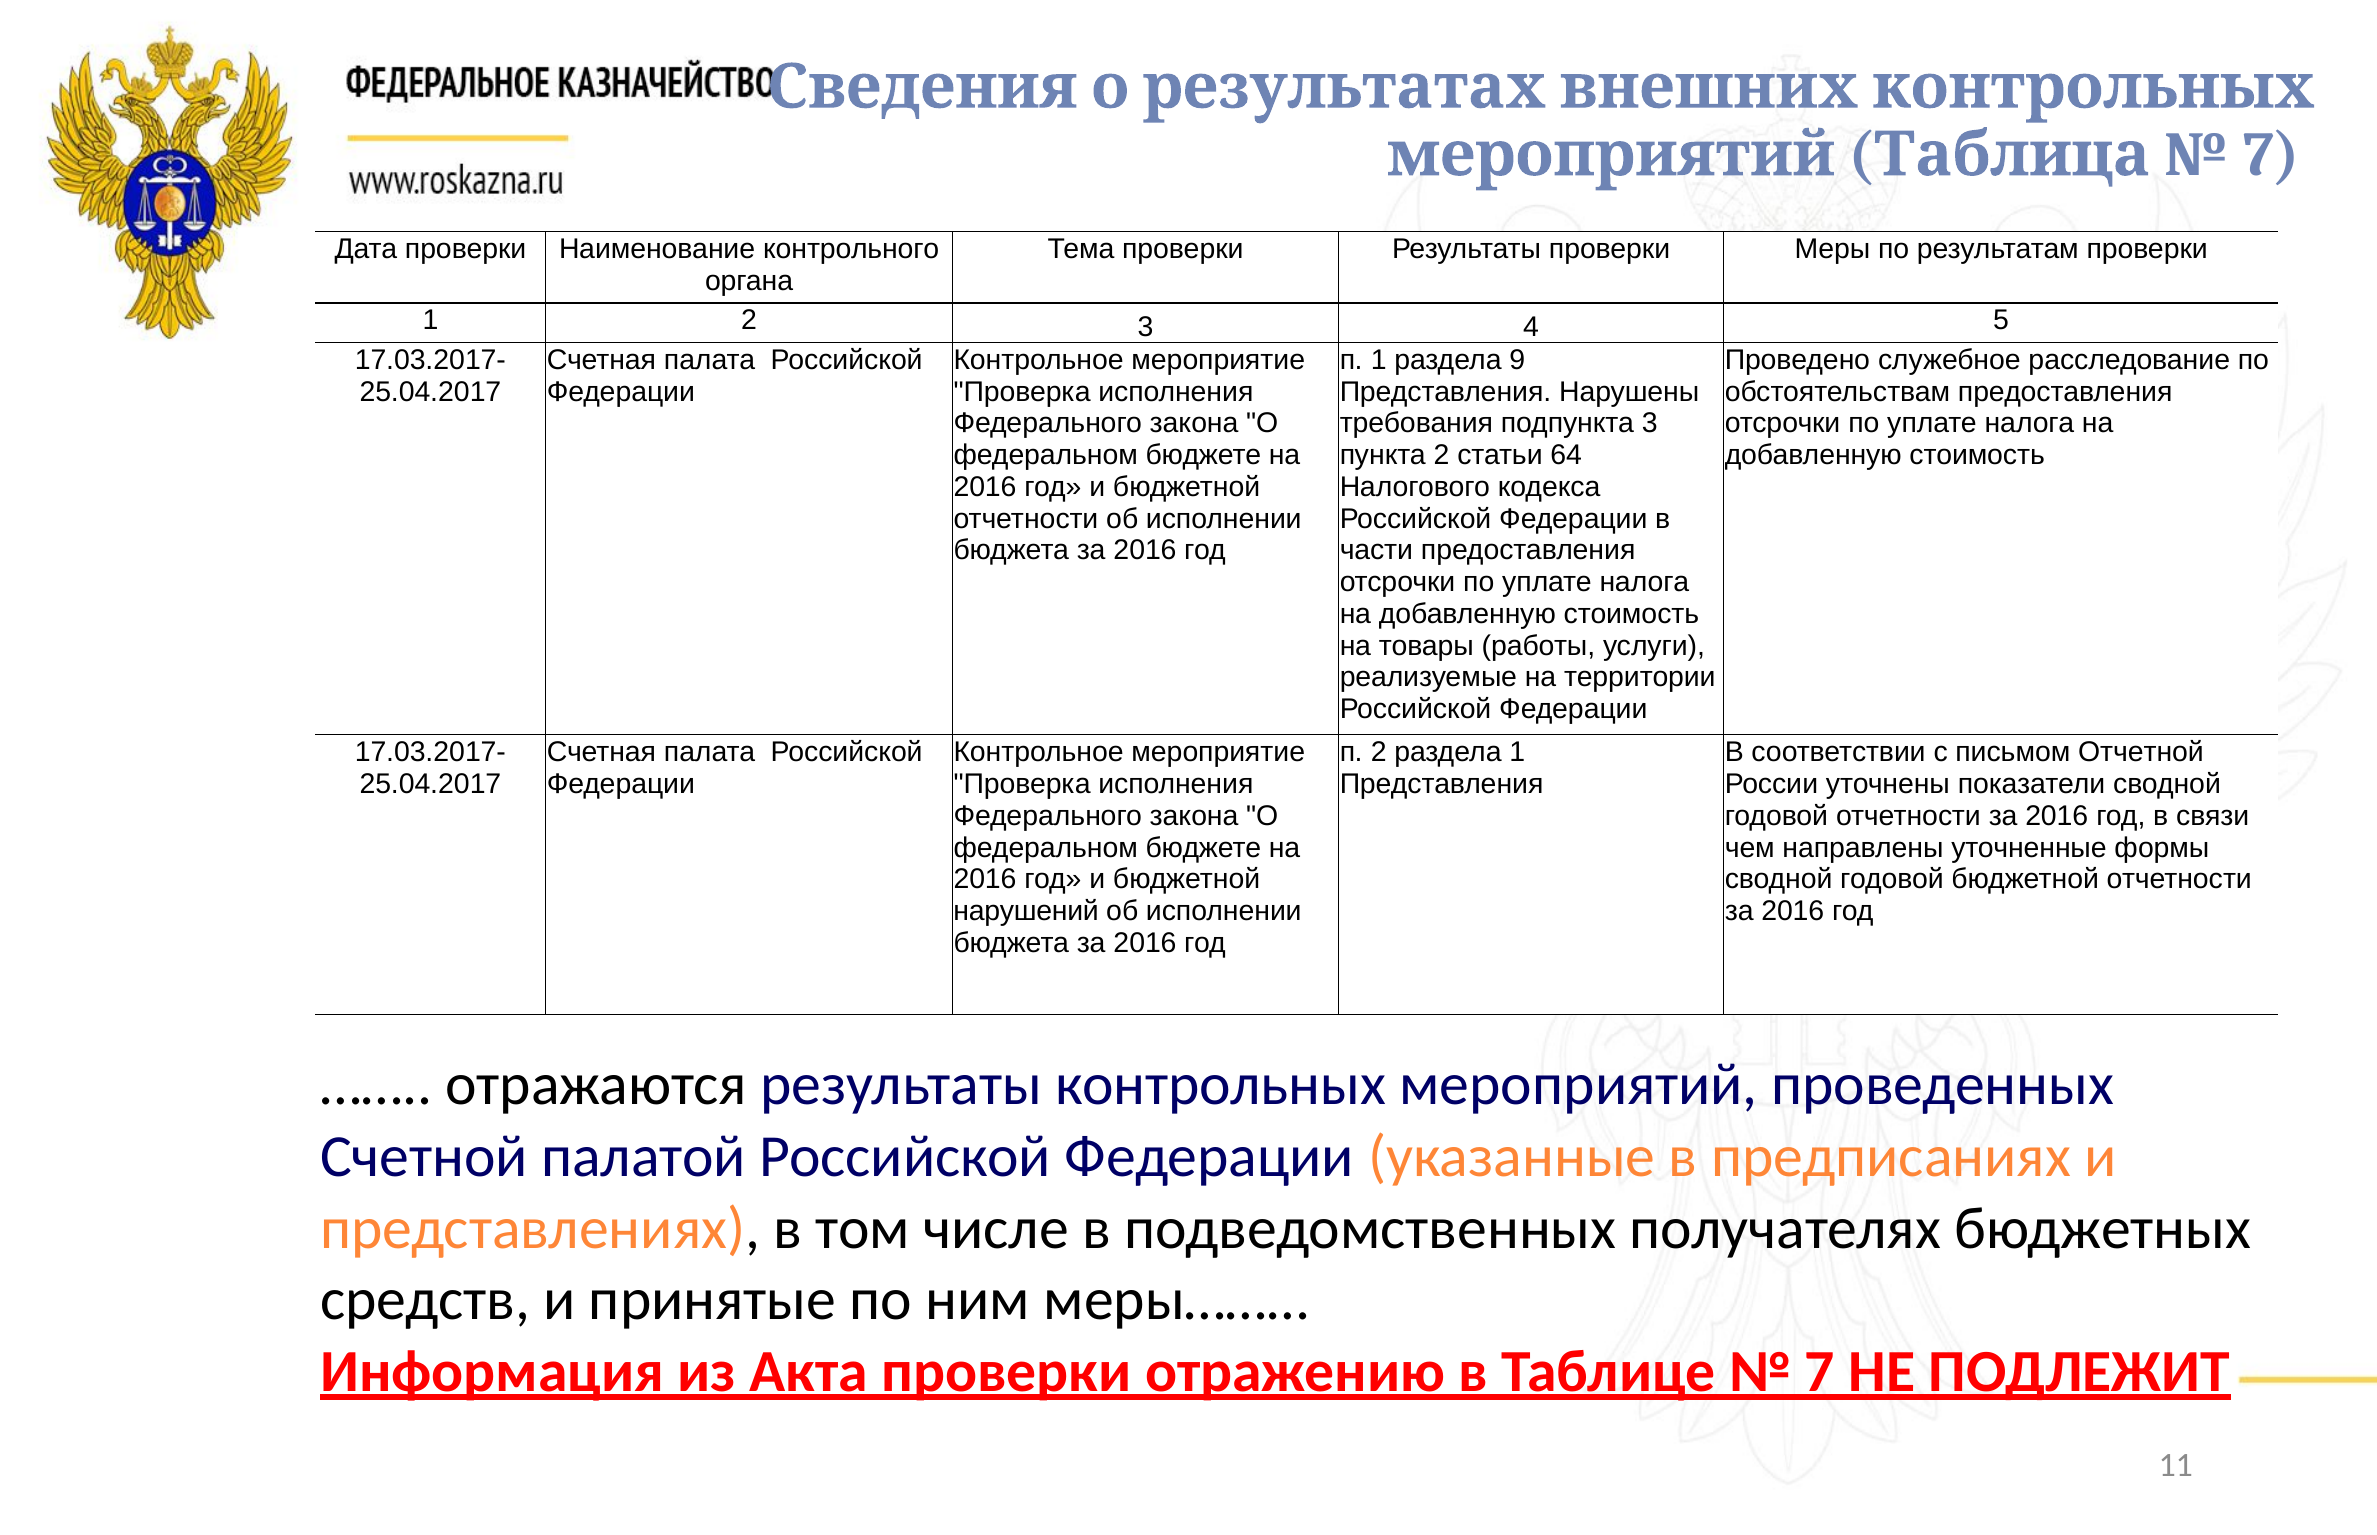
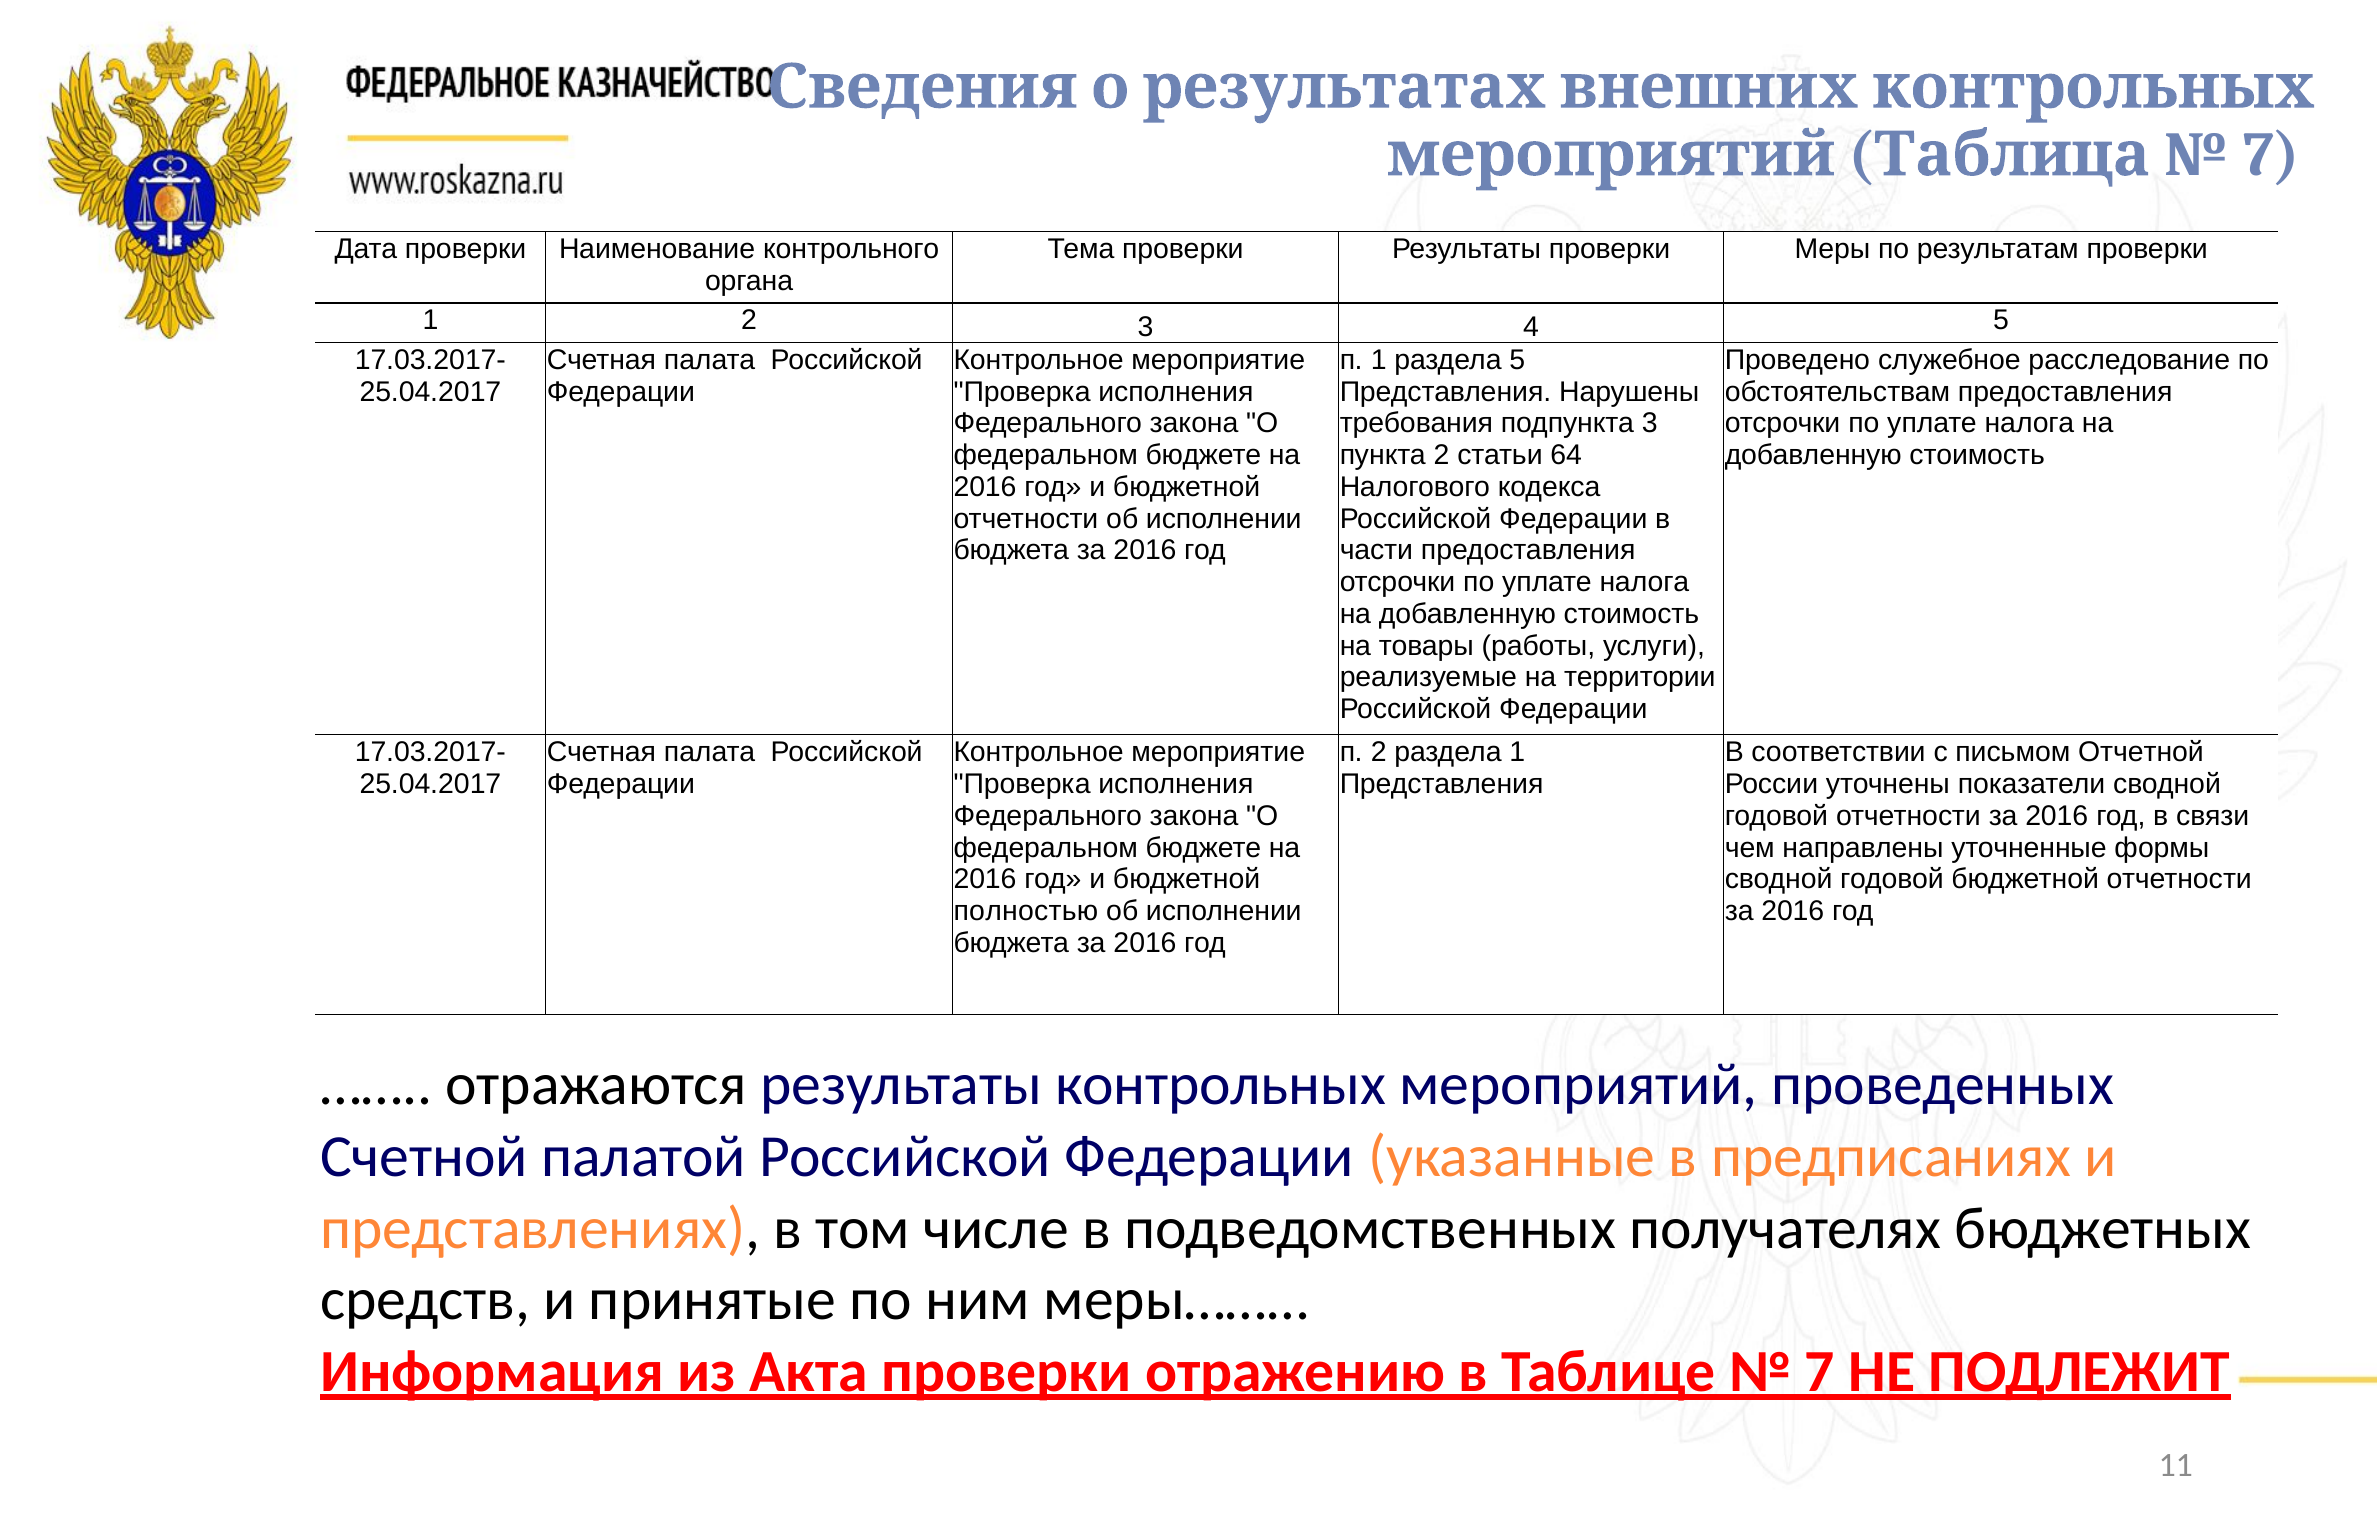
раздела 9: 9 -> 5
нарушений: нарушений -> полностью
